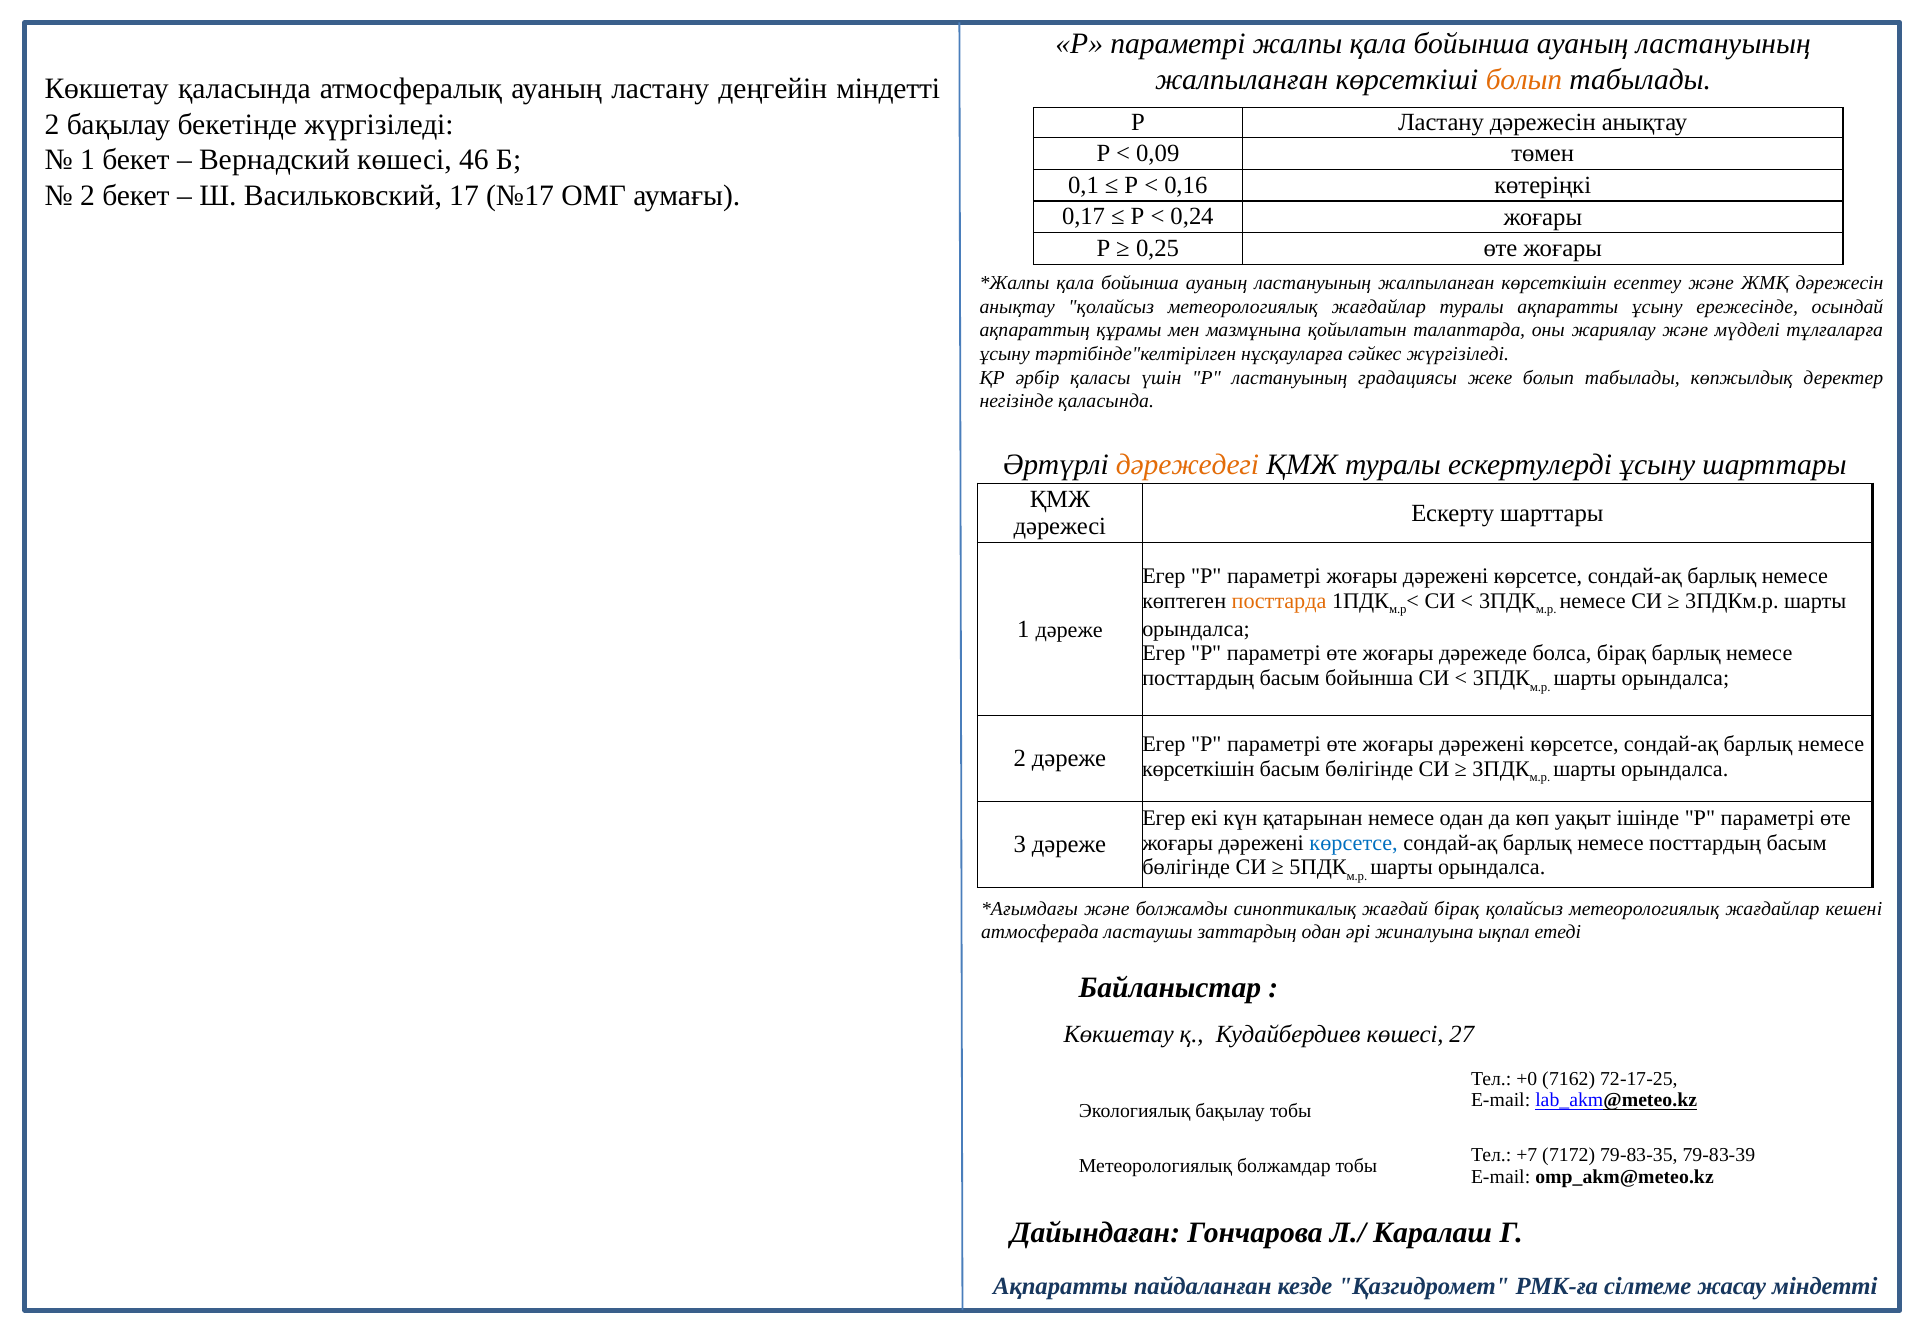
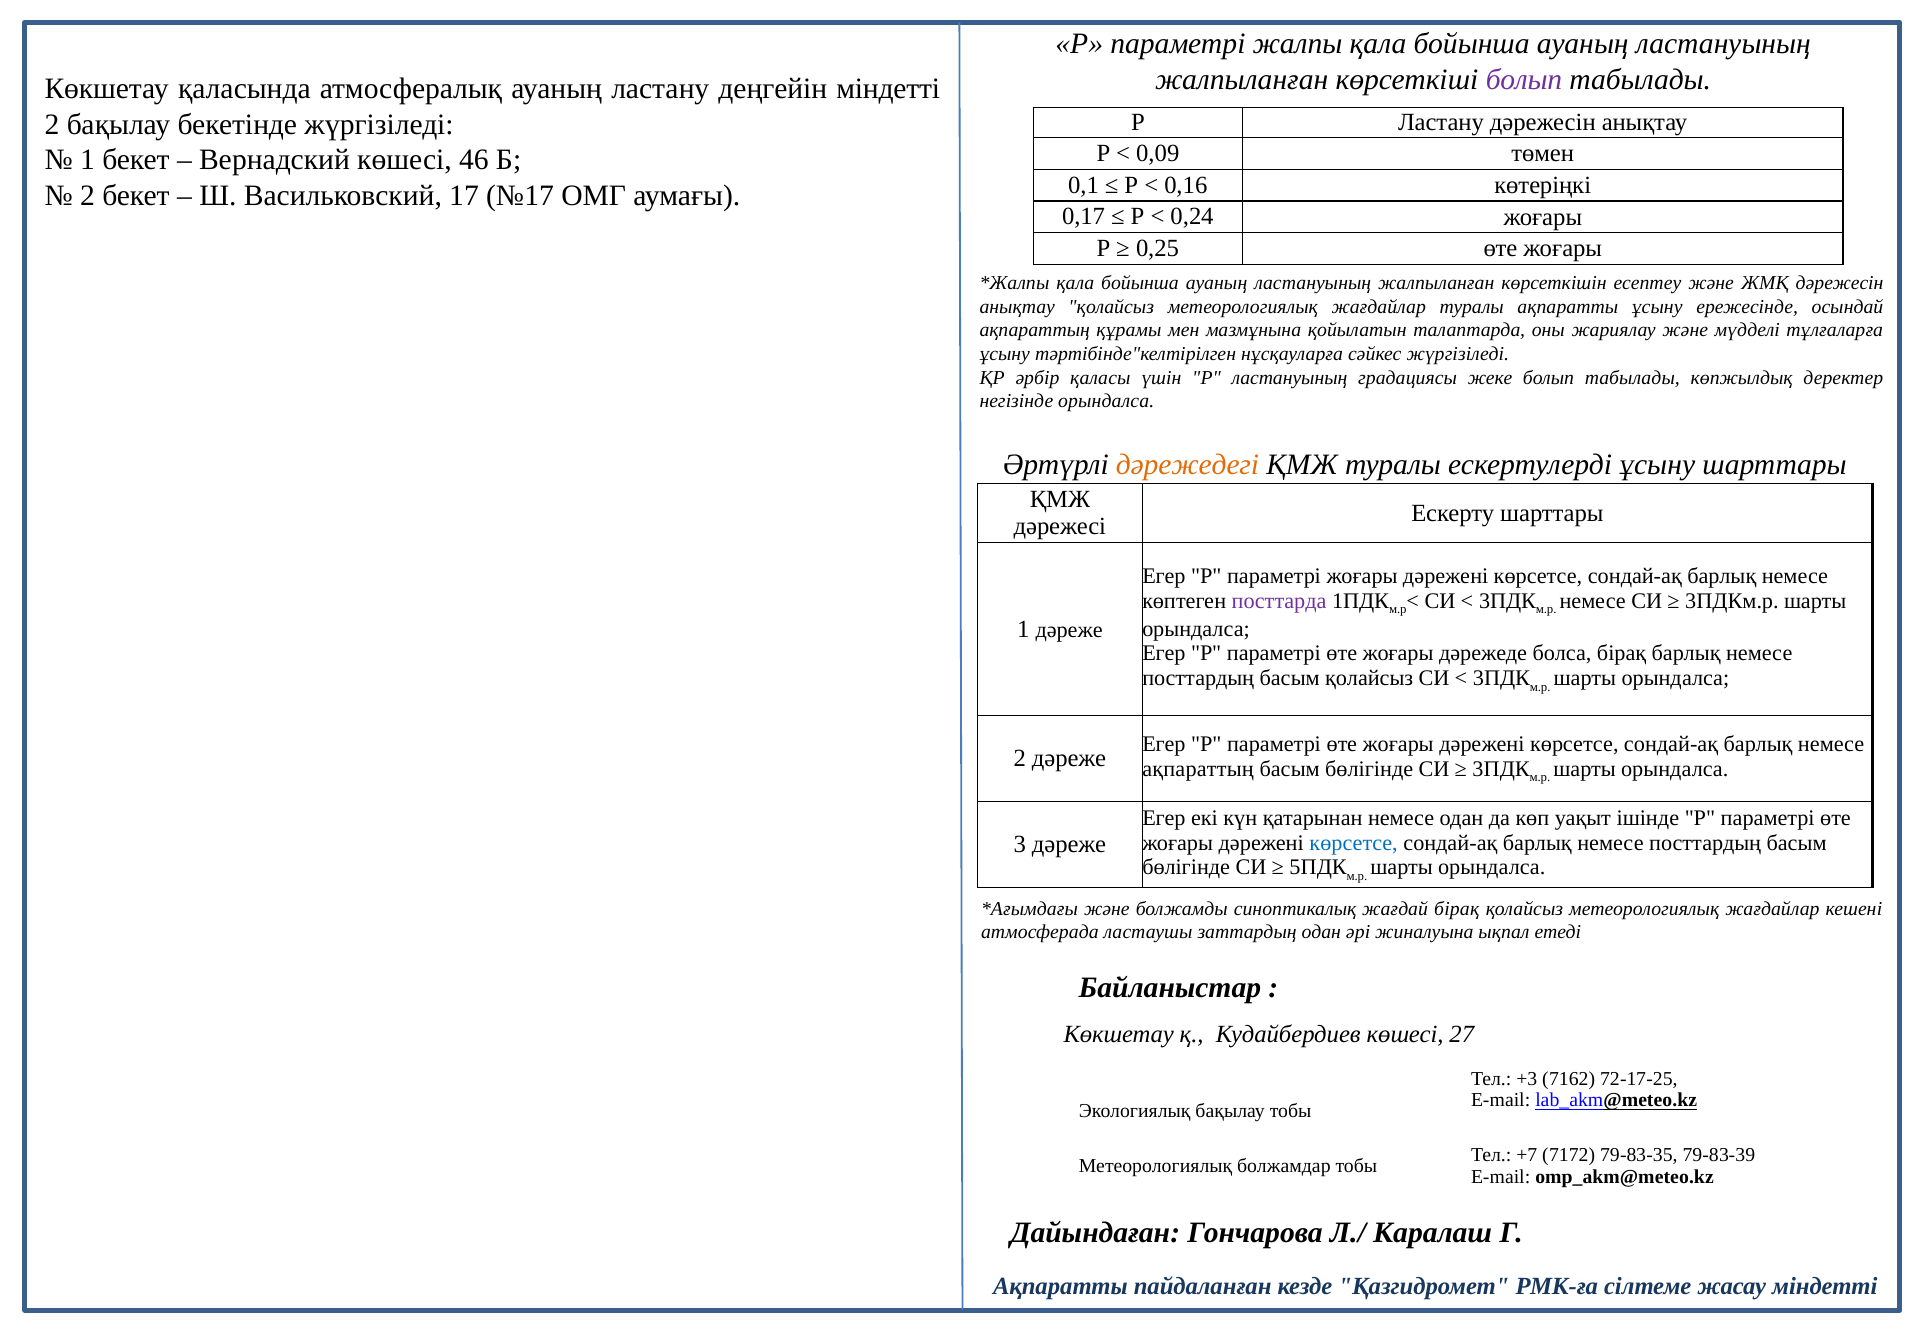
болып at (1524, 80) colour: orange -> purple
негізінде қаласында: қаласында -> орындалса
посттарда colour: orange -> purple
басым бойынша: бойынша -> қолайсыз
көрсеткішін at (1198, 769): көрсеткішін -> ақпараттың
+0: +0 -> +3
